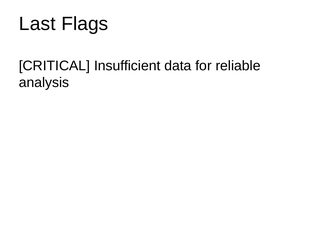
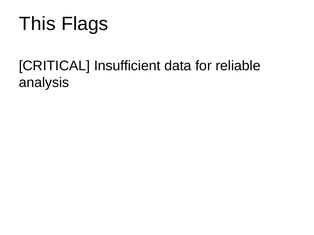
Last: Last -> This
